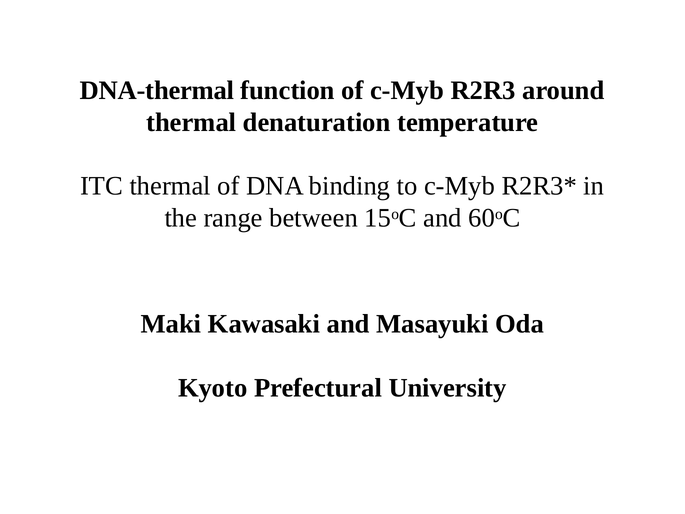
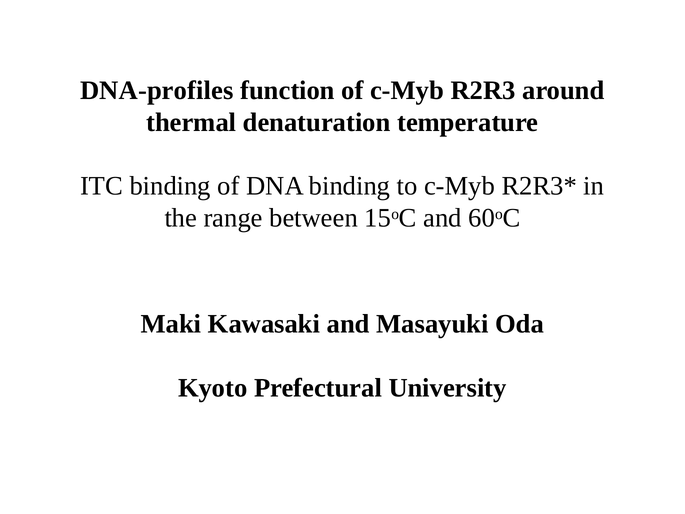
DNA-thermal: DNA-thermal -> DNA-profiles
ITC thermal: thermal -> binding
